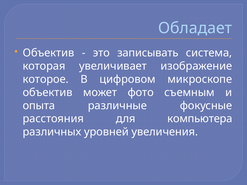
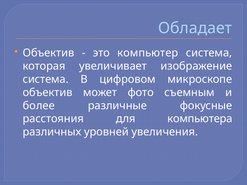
записывать: записывать -> компьютер
которое at (46, 79): которое -> система
опыта: опыта -> более
